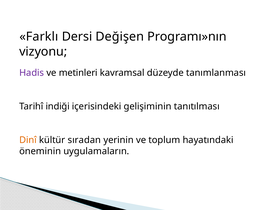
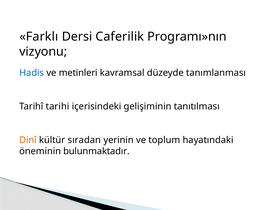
Değişen: Değişen -> Caferilik
Hadis colour: purple -> blue
indiği: indiği -> tarihi
uygulamaların: uygulamaların -> bulunmaktadır
